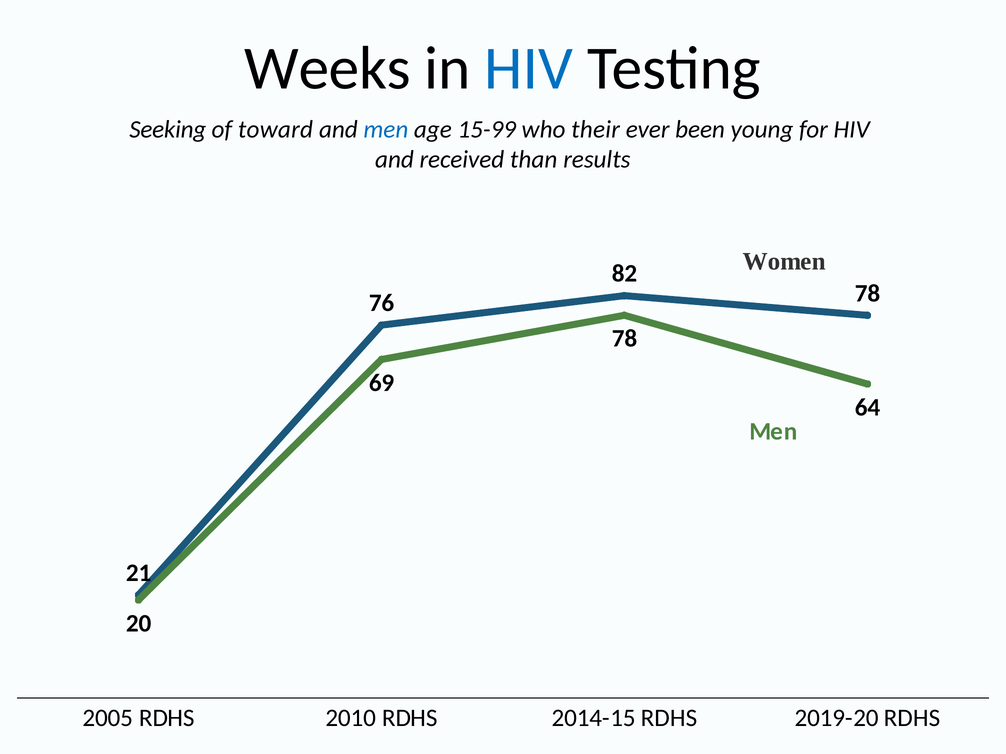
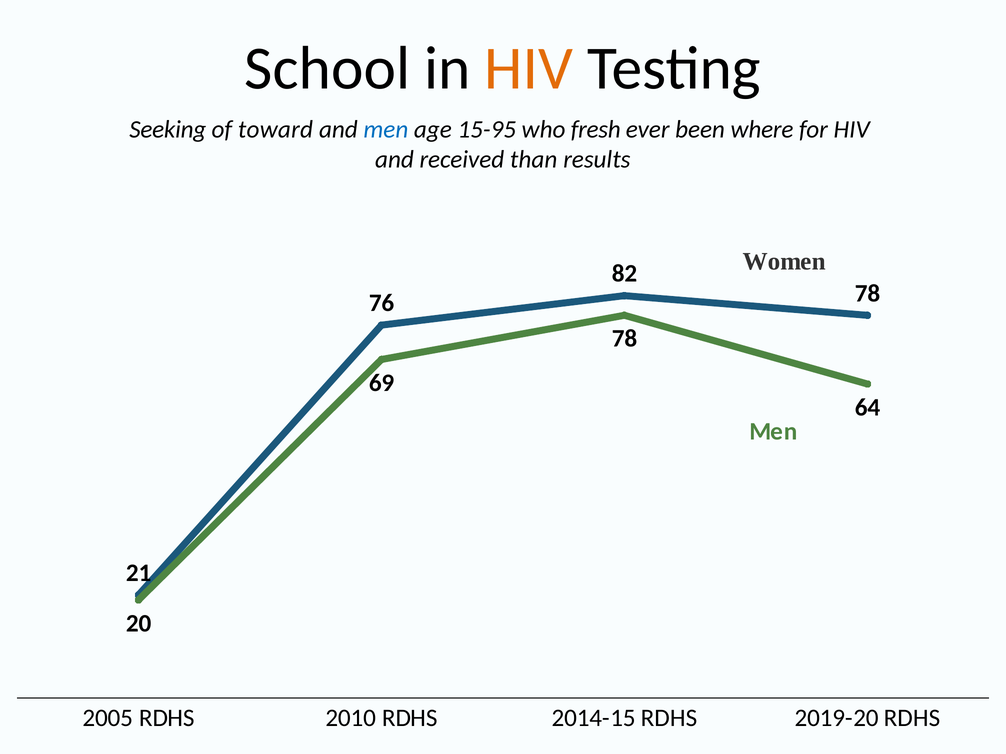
Weeks: Weeks -> School
HIV at (529, 69) colour: blue -> orange
15-99: 15-99 -> 15-95
their: their -> fresh
young: young -> where
